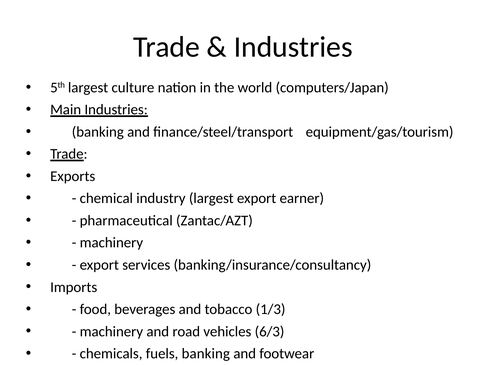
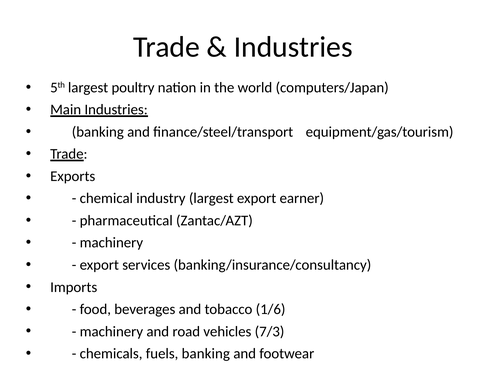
culture: culture -> poultry
1/3: 1/3 -> 1/6
6/3: 6/3 -> 7/3
